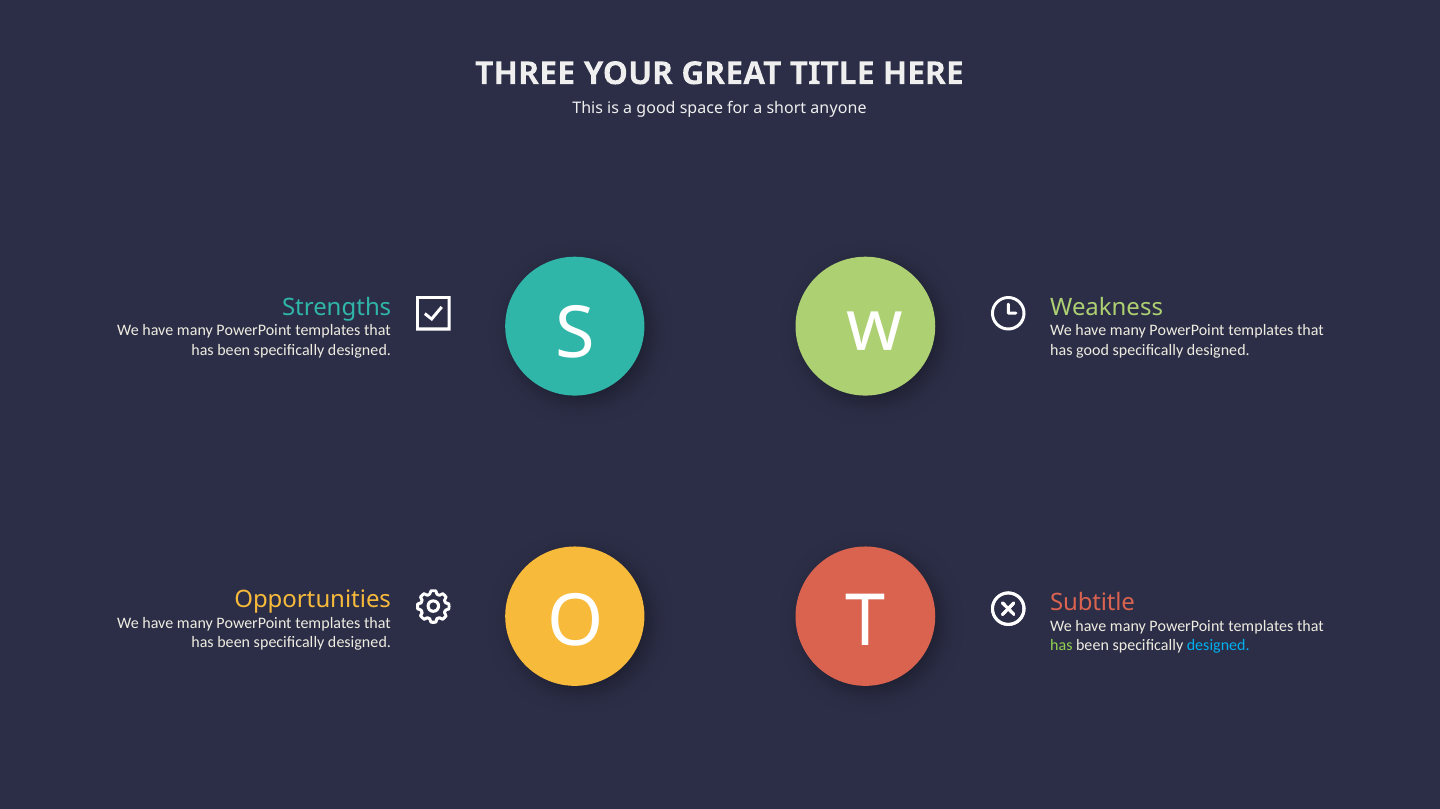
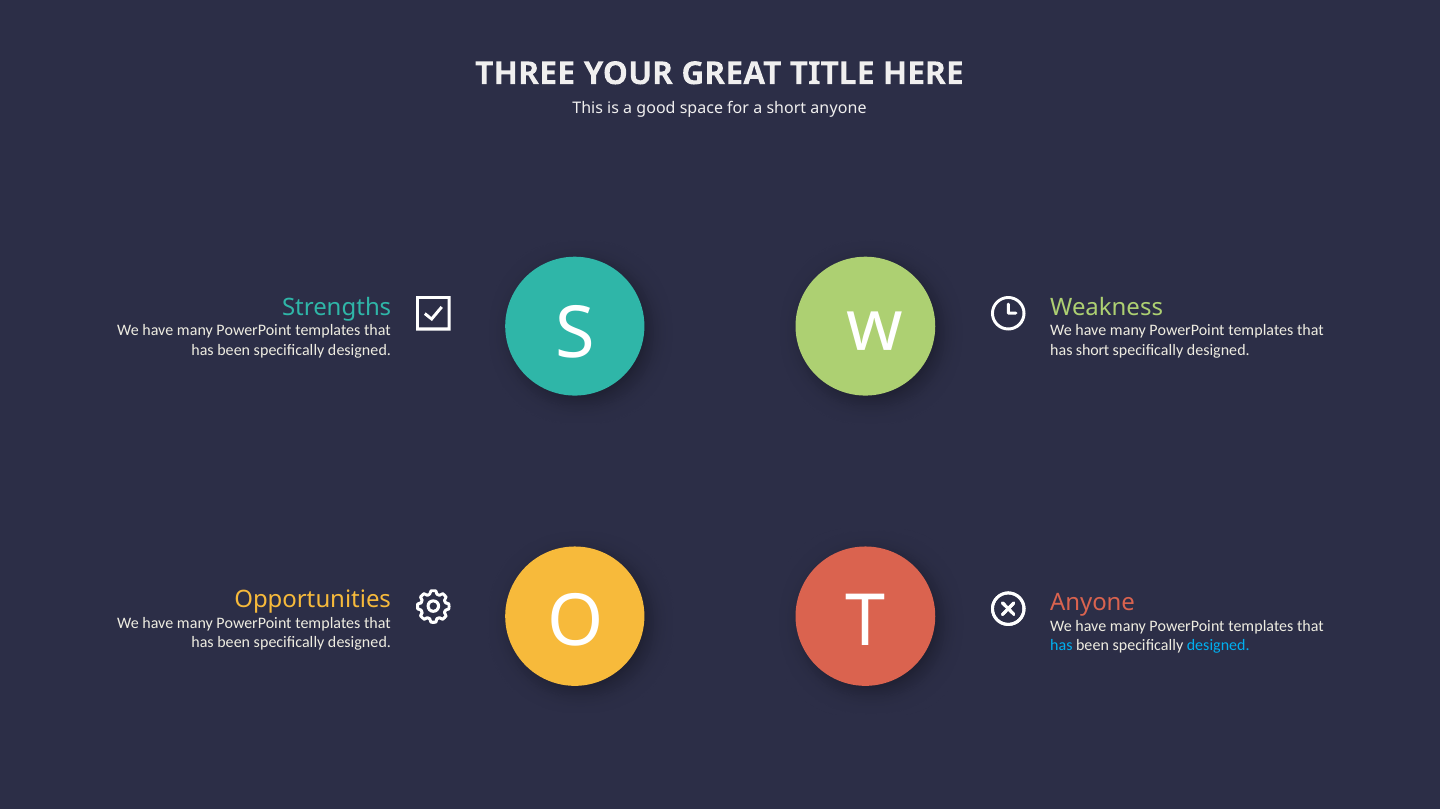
has good: good -> short
Subtitle at (1093, 604): Subtitle -> Anyone
has at (1061, 646) colour: light green -> light blue
